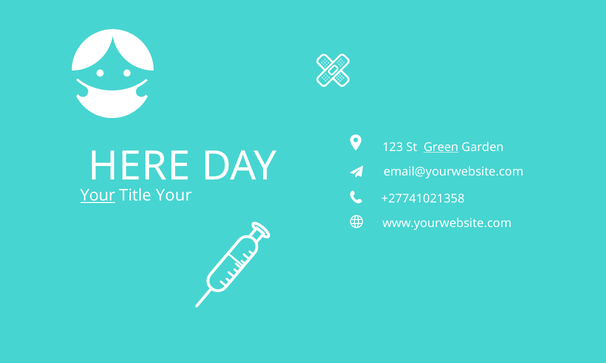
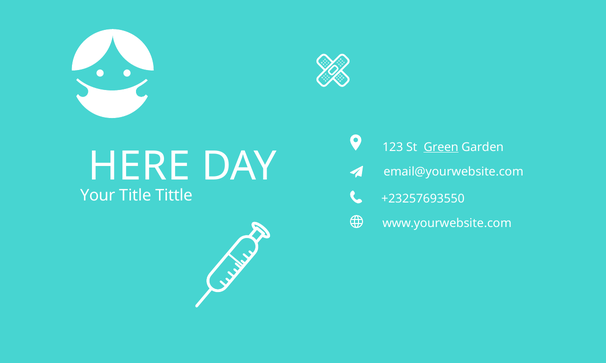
Your at (98, 196) underline: present -> none
Title Your: Your -> Tittle
+27741021358: +27741021358 -> +23257693550
